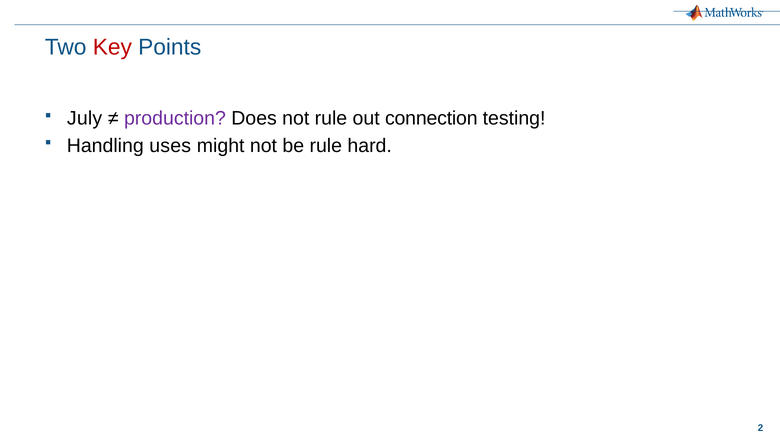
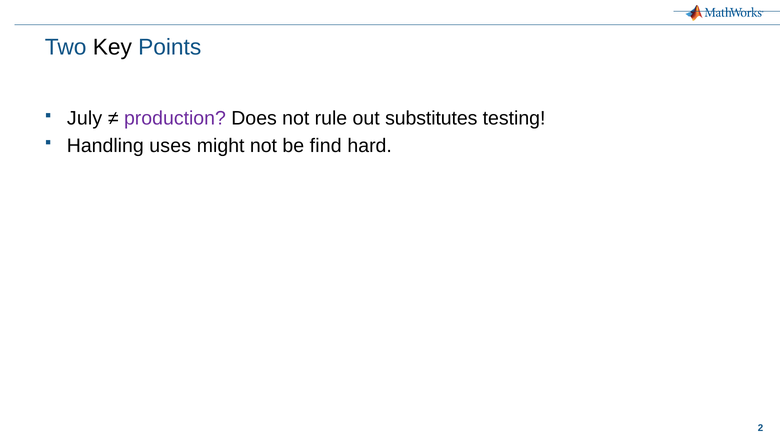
Key colour: red -> black
connection: connection -> substitutes
be rule: rule -> find
